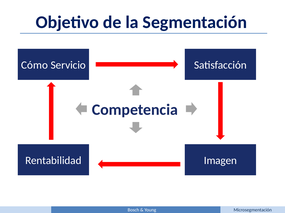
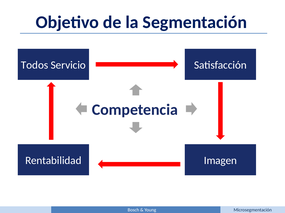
Cómo: Cómo -> Todos
